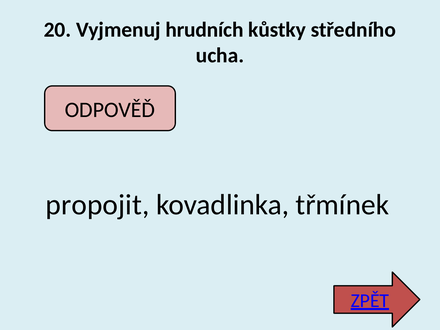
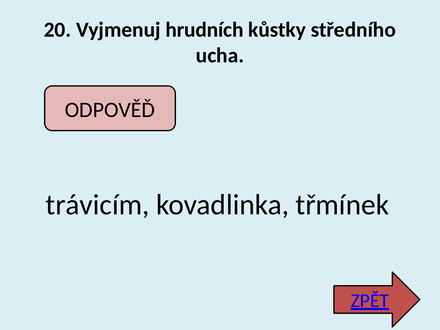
propojit: propojit -> trávicím
